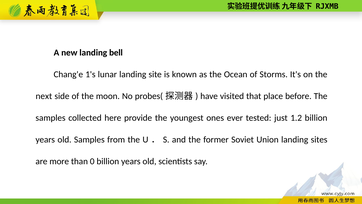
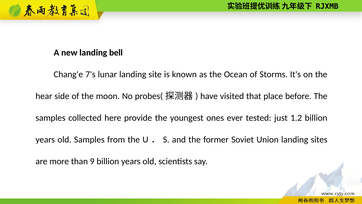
1's: 1's -> 7's
next: next -> hear
0: 0 -> 9
